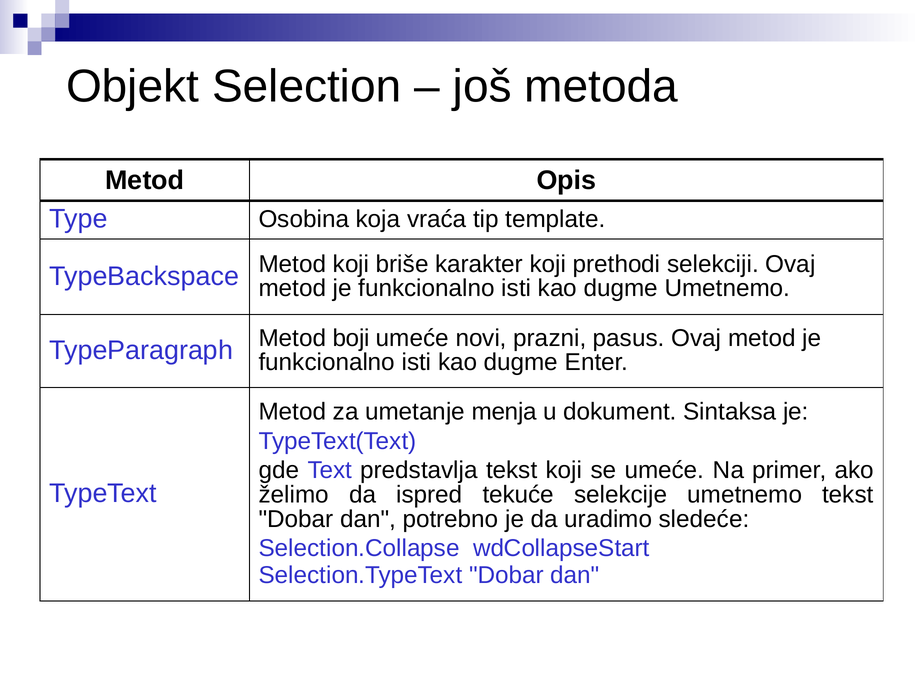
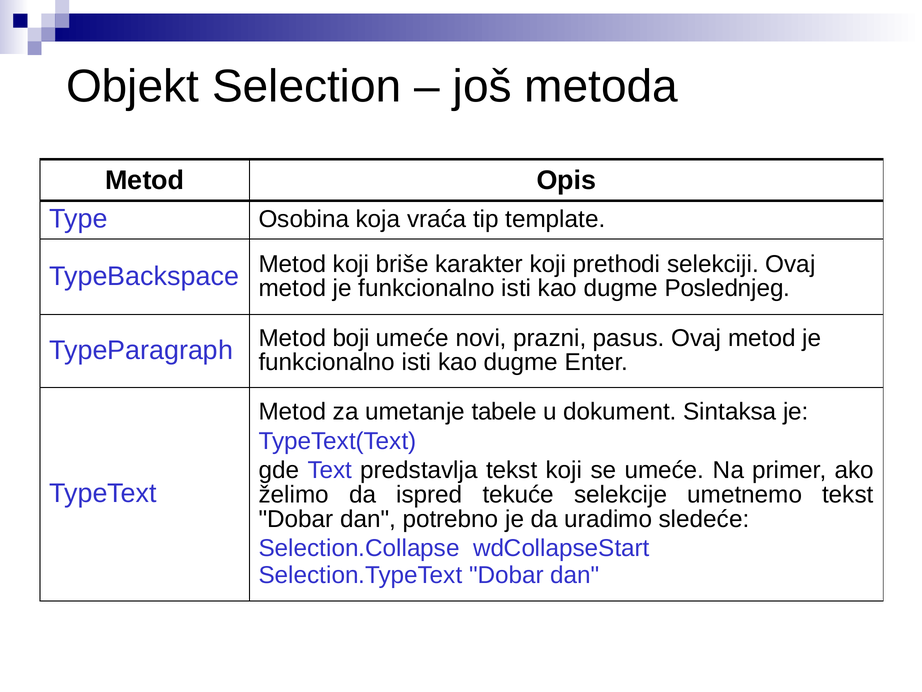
dugme Umetnemo: Umetnemo -> Poslednjeg
menja: menja -> tabele
